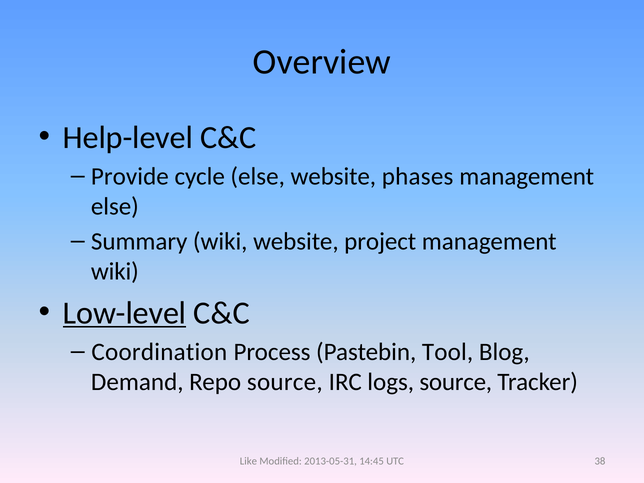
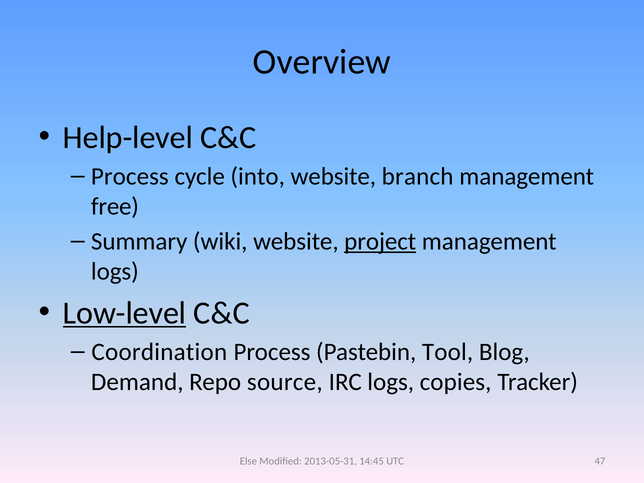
Provide at (130, 176): Provide -> Process
cycle else: else -> into
phases: phases -> branch
else at (115, 206): else -> free
project underline: none -> present
wiki at (115, 272): wiki -> logs
logs source: source -> copies
Like: Like -> Else
38: 38 -> 47
